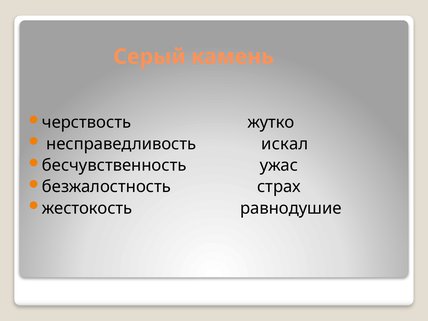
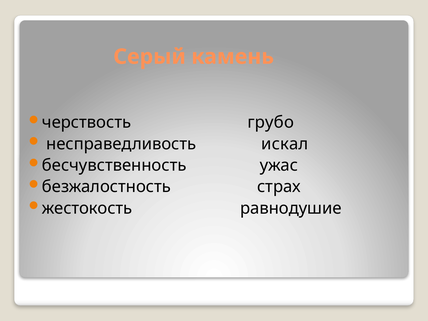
жутко: жутко -> грубо
